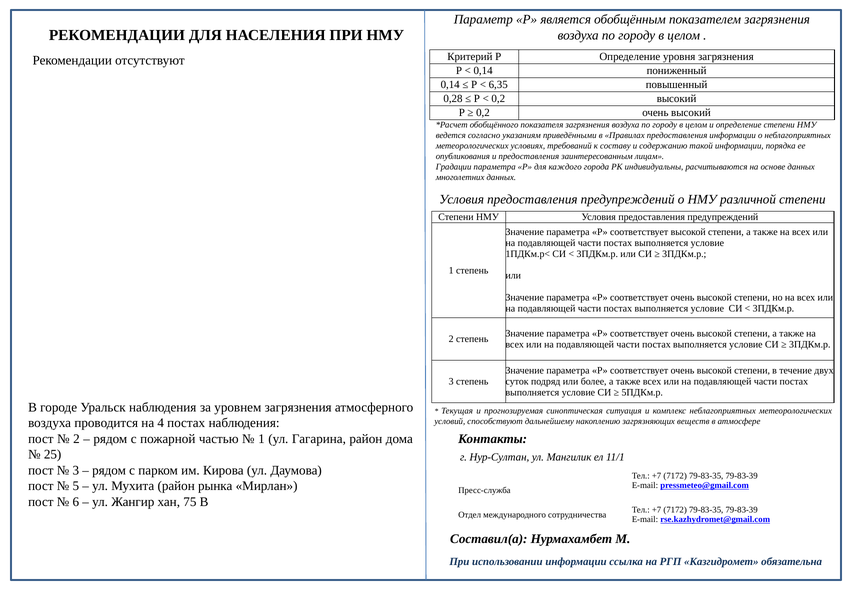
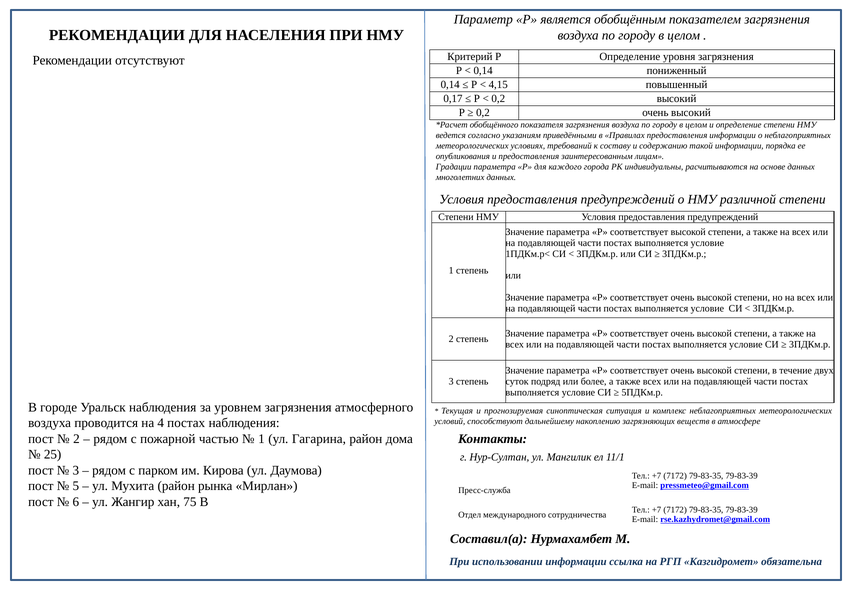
6,35: 6,35 -> 4,15
0,28: 0,28 -> 0,17
